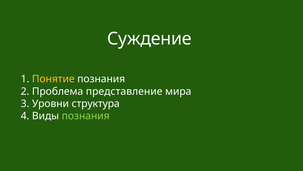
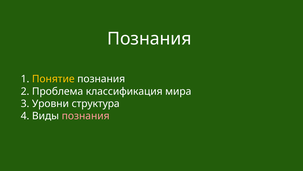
Суждение at (149, 39): Суждение -> Познания
представление: представление -> классификация
познания at (86, 116) colour: light green -> pink
